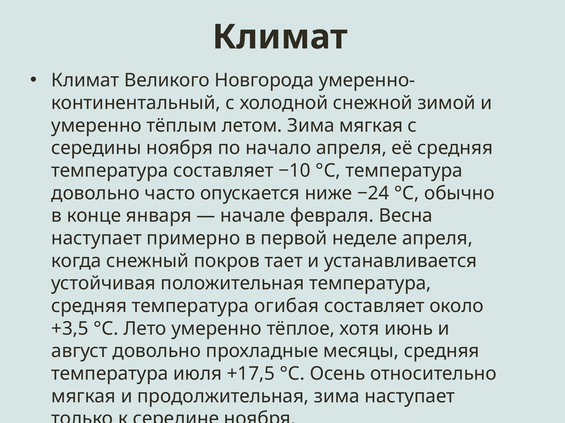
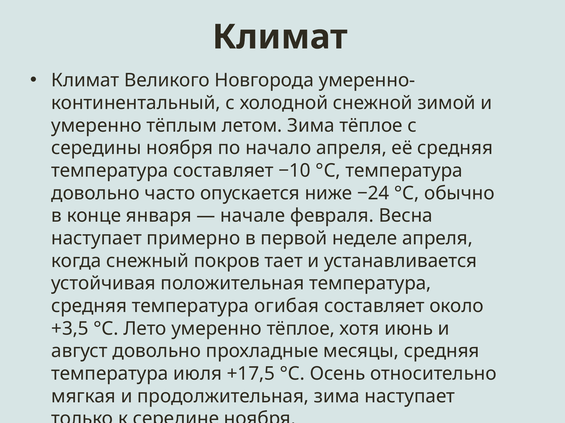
Зима мягкая: мягкая -> тёплое
